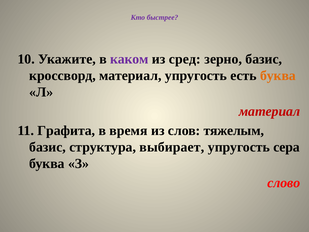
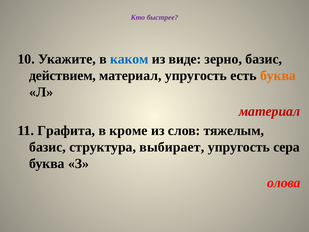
каком colour: purple -> blue
сред: сред -> виде
кроссворд: кроссворд -> действием
время: время -> кроме
слово: слово -> олова
